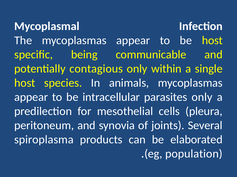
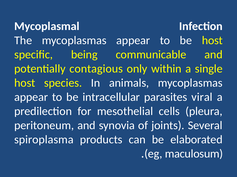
parasites only: only -> viral
population: population -> maculosum
